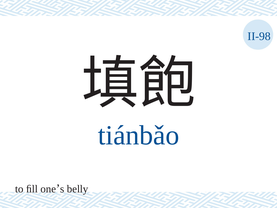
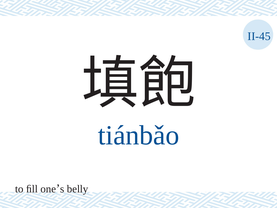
II-98: II-98 -> II-45
